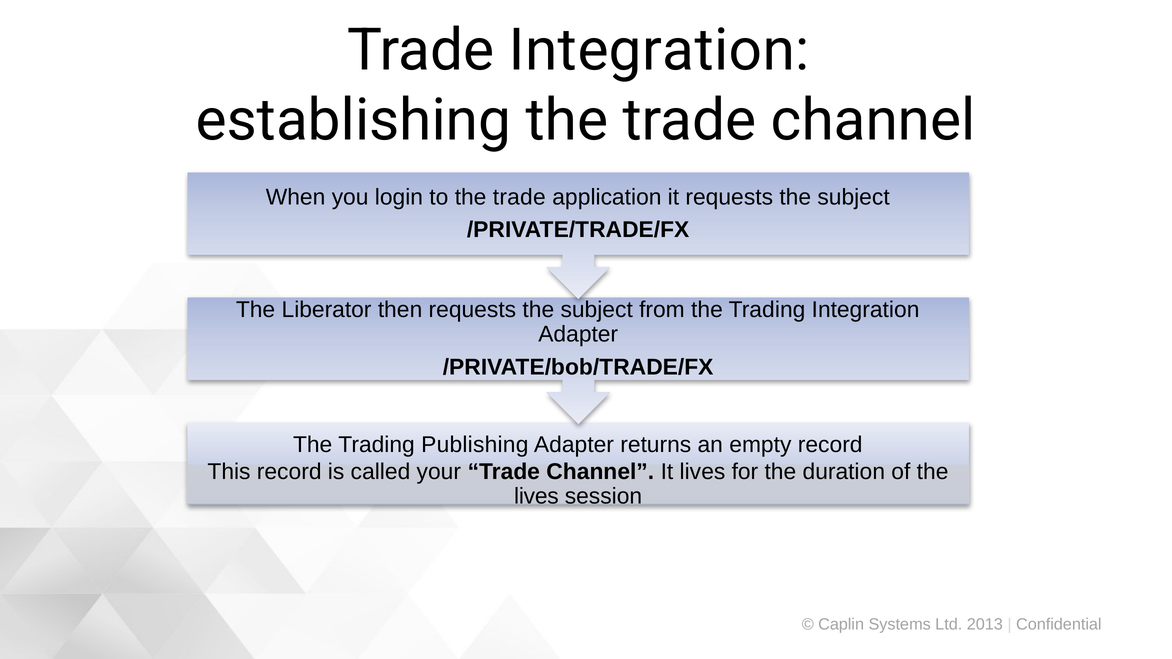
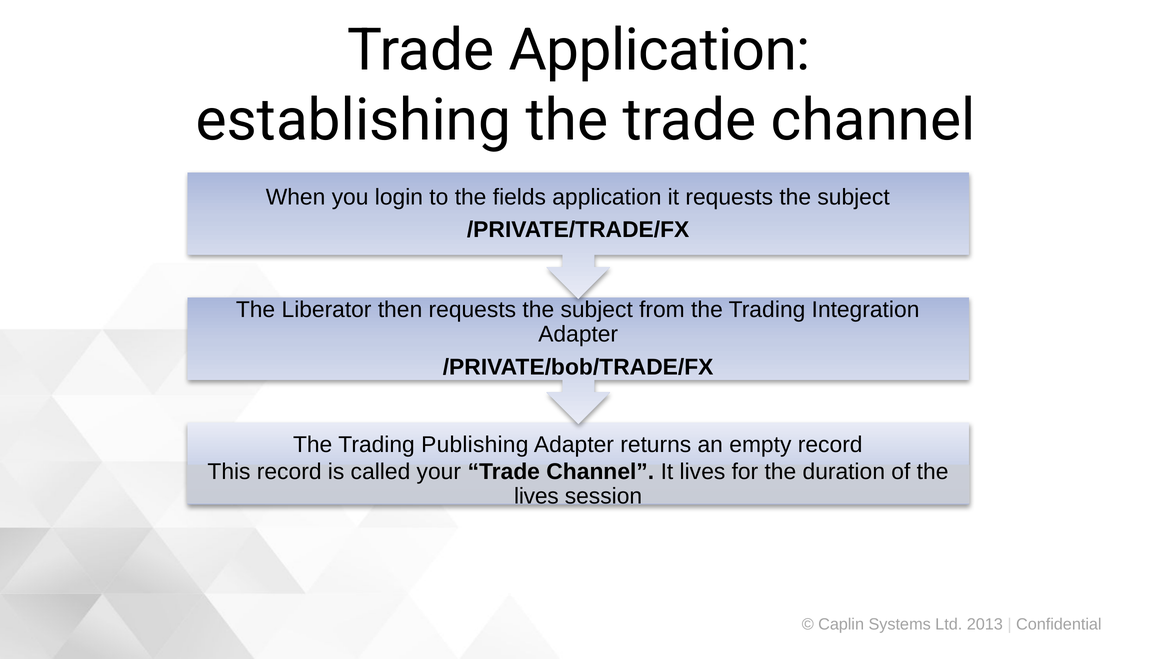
Trade Integration: Integration -> Application
to the trade: trade -> fields
